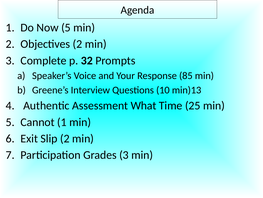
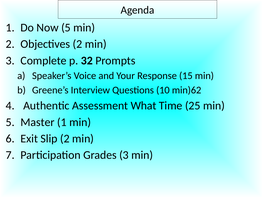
85: 85 -> 15
min)13: min)13 -> min)62
Cannot: Cannot -> Master
